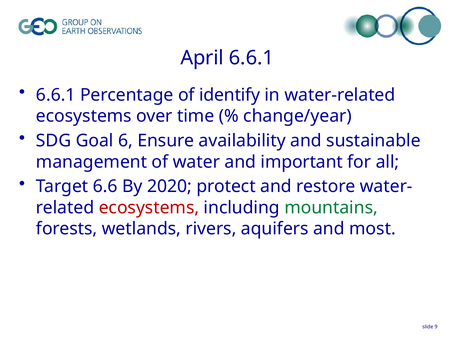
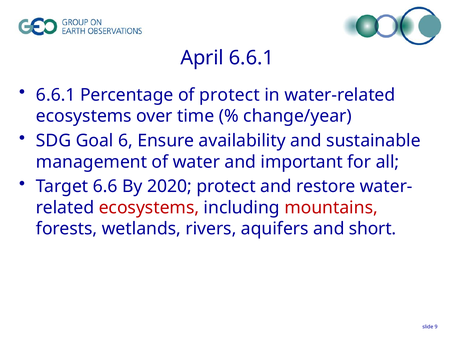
of identify: identify -> protect
mountains colour: green -> red
most: most -> short
